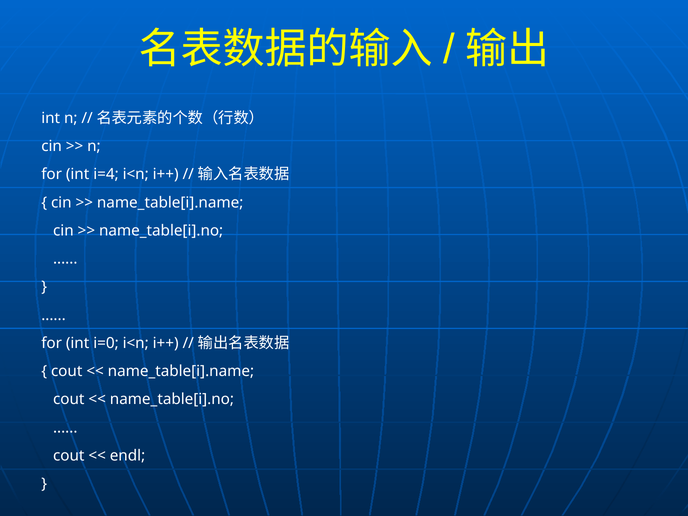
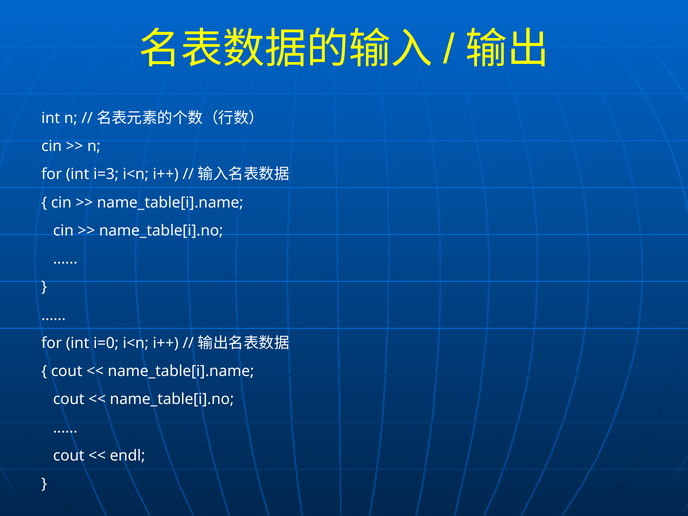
i=4: i=4 -> i=3
